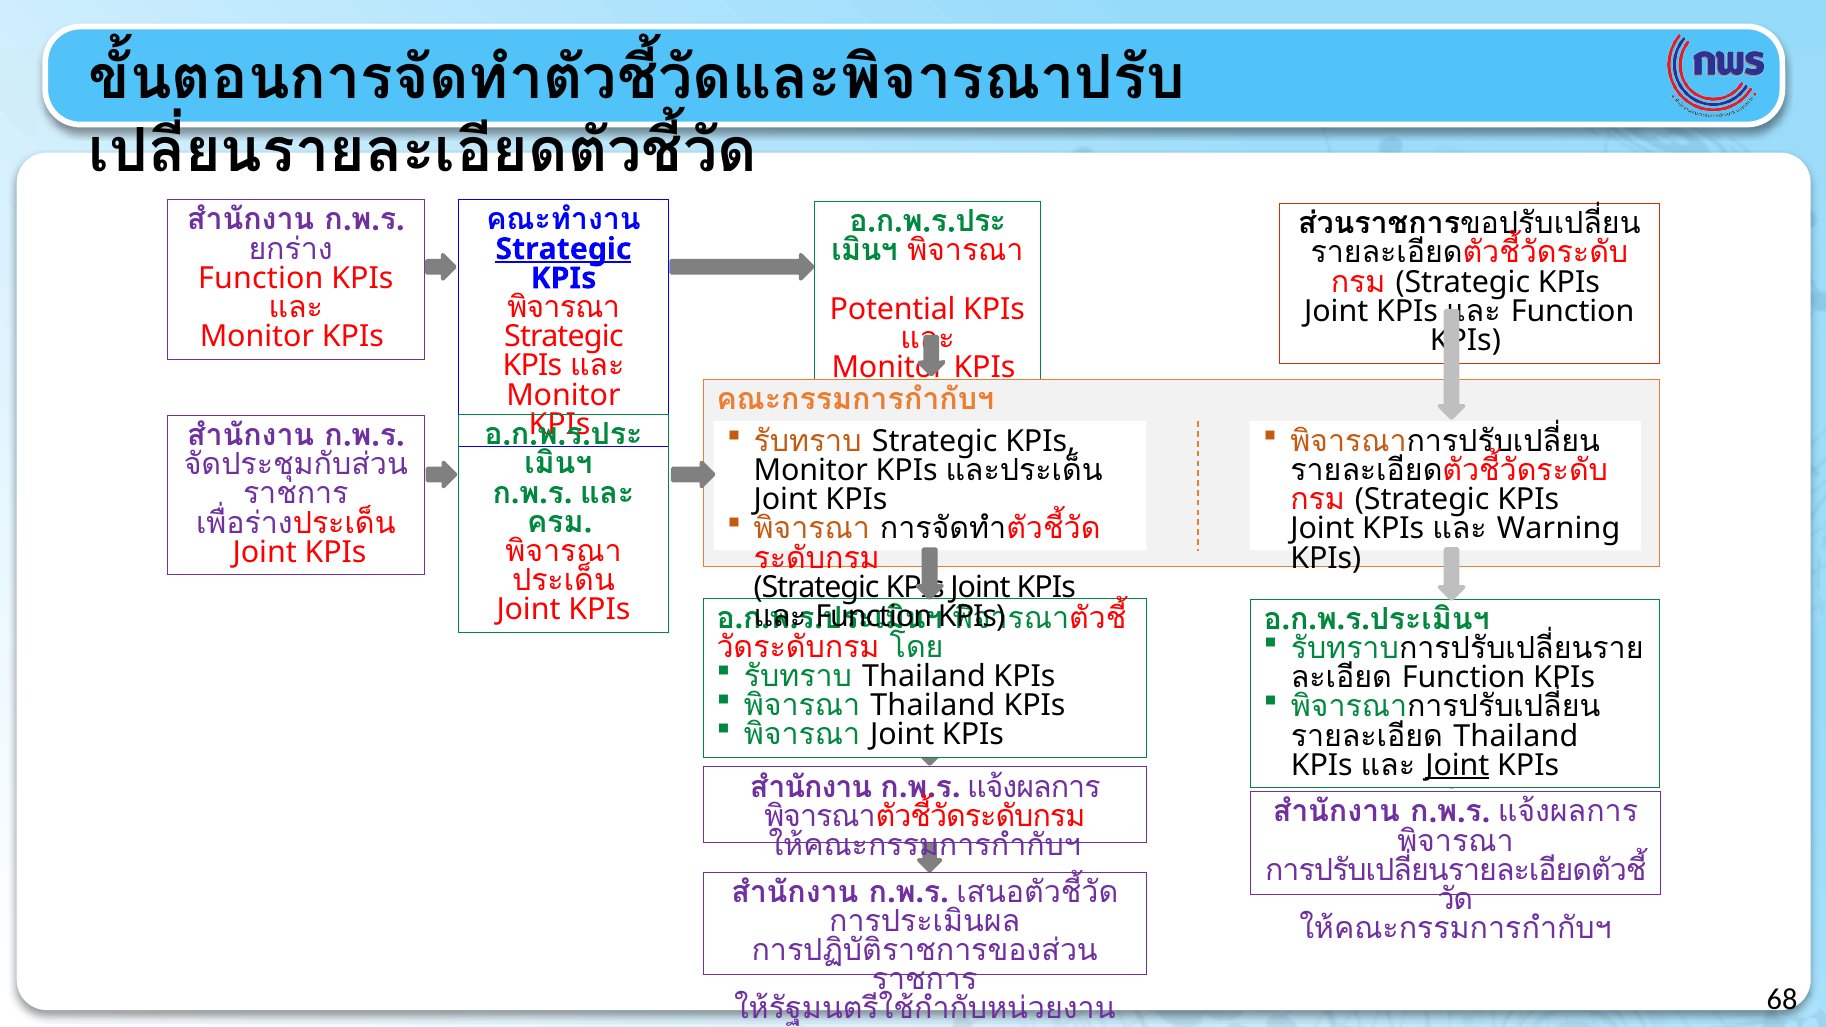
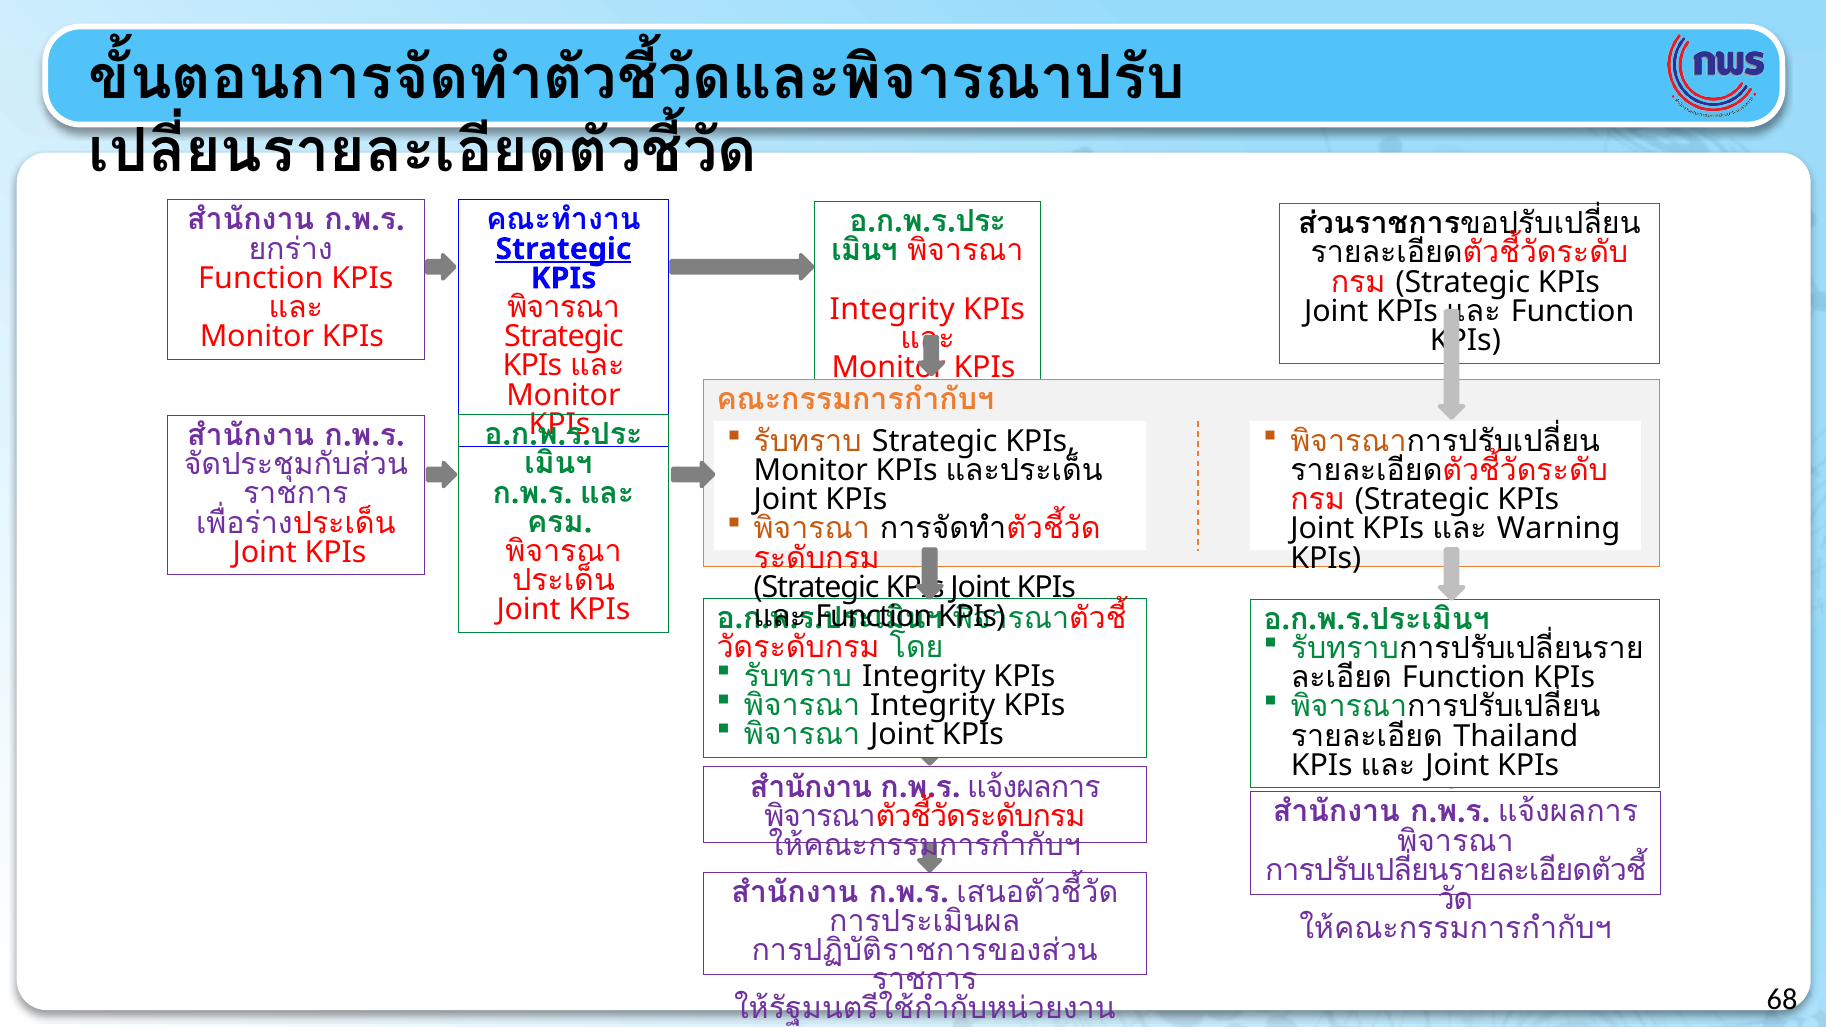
Potential at (893, 309): Potential -> Integrity
Thailand at (924, 677): Thailand -> Integrity
Thailand at (933, 706): Thailand -> Integrity
Joint at (1457, 765) underline: present -> none
